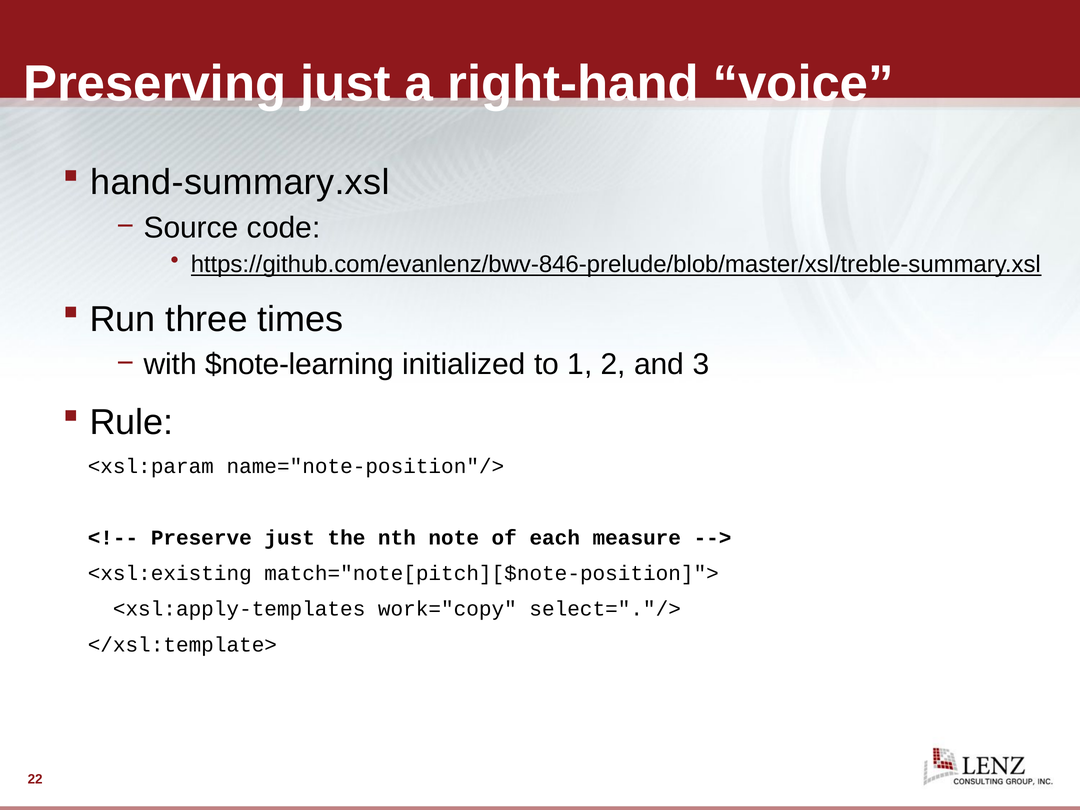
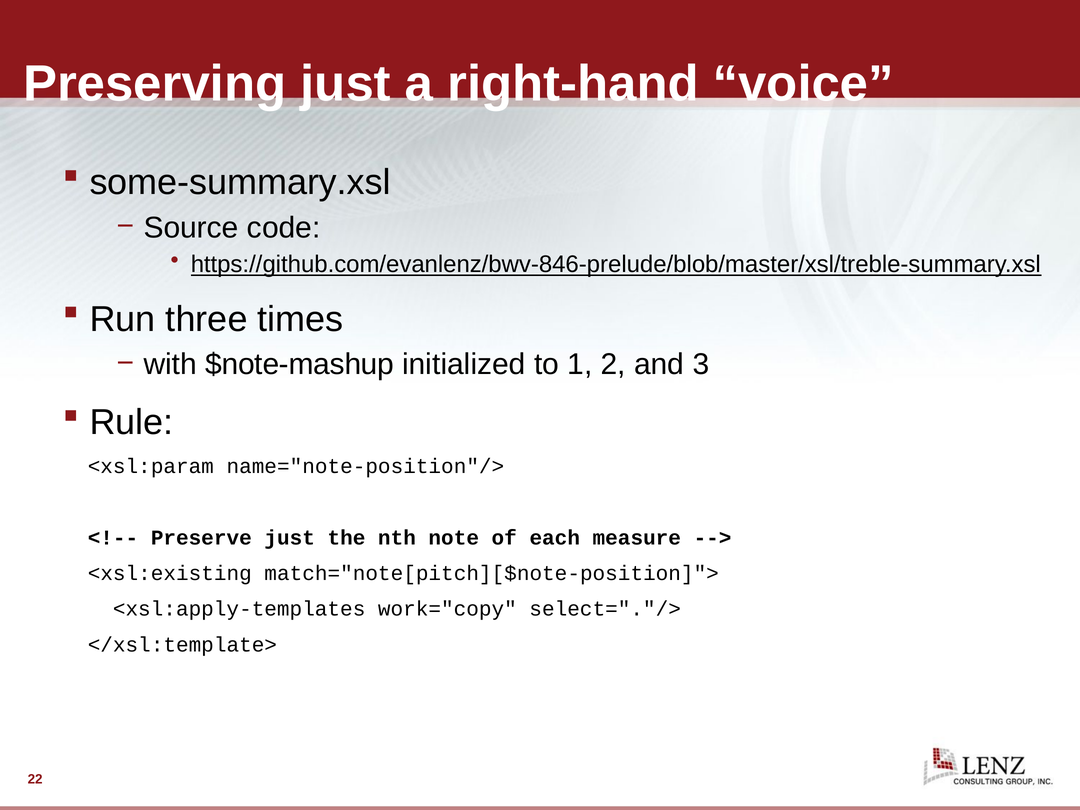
hand-summary.xsl: hand-summary.xsl -> some-summary.xsl
$note-learning: $note-learning -> $note-mashup
